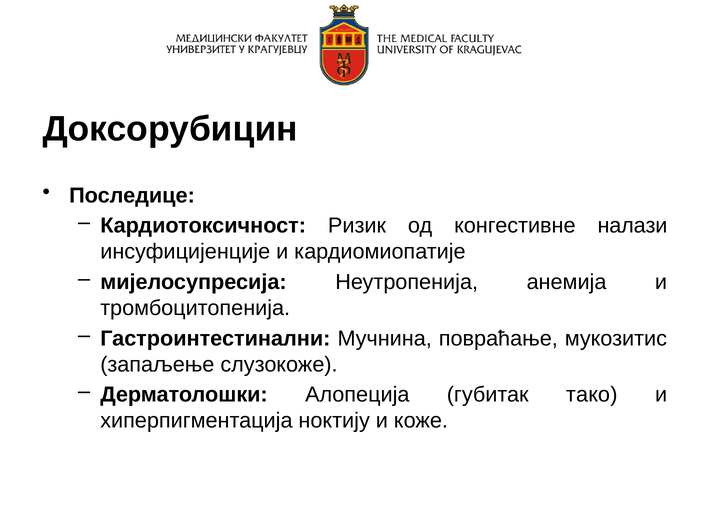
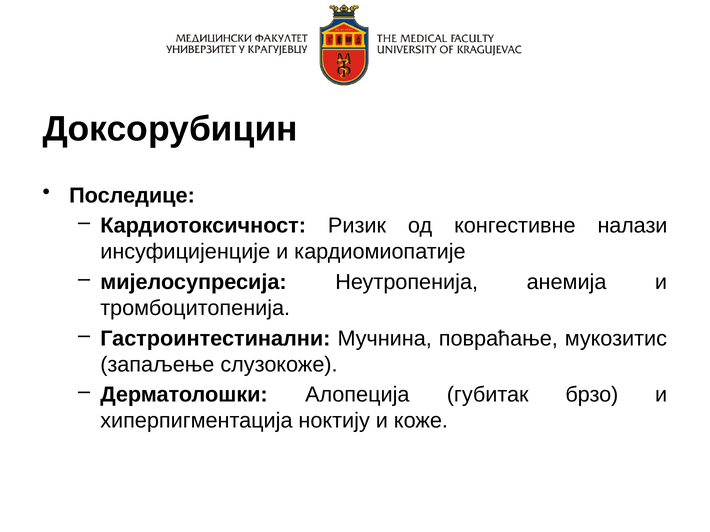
тако: тако -> брзо
